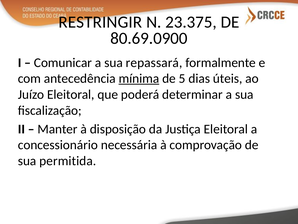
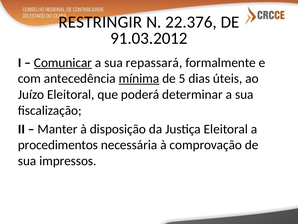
23.375: 23.375 -> 22.376
80.69.0900: 80.69.0900 -> 91.03.2012
Comunicar underline: none -> present
concessionário: concessionário -> procedimentos
permitida: permitida -> impressos
